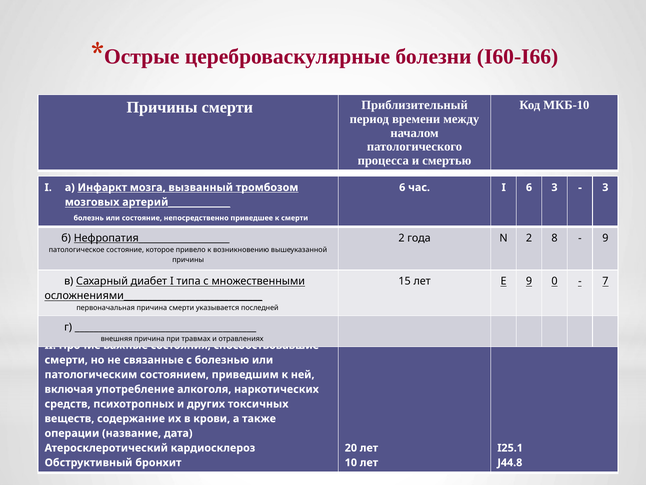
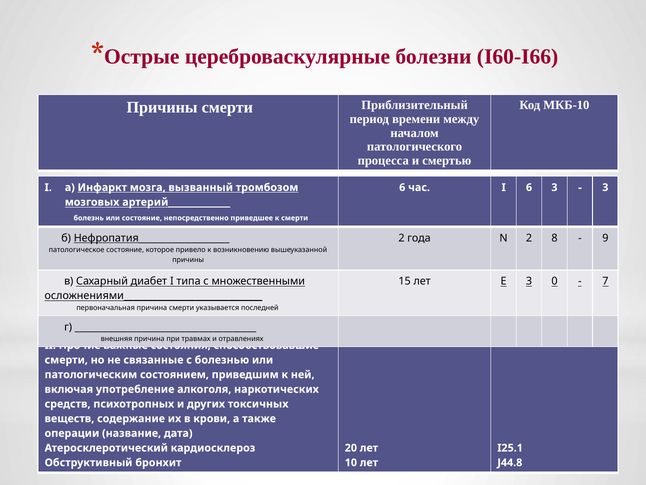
E 9: 9 -> 3
